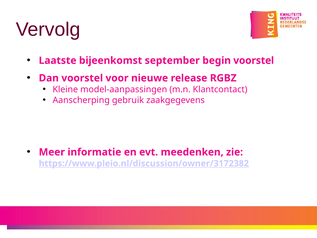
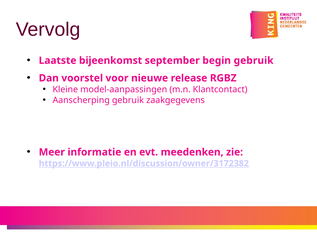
begin voorstel: voorstel -> gebruik
